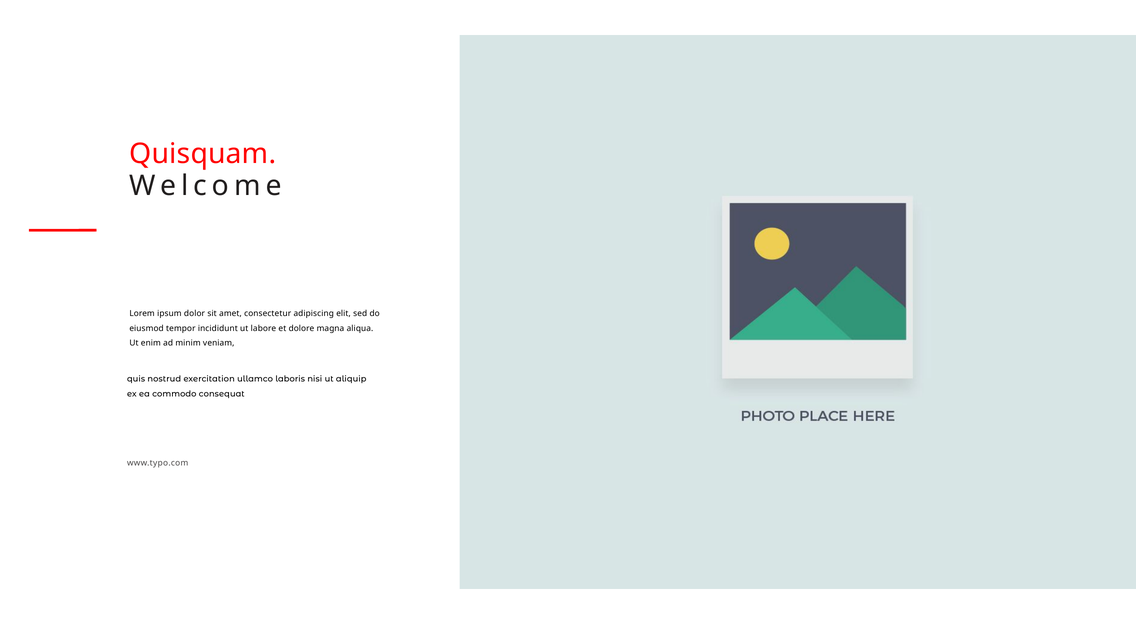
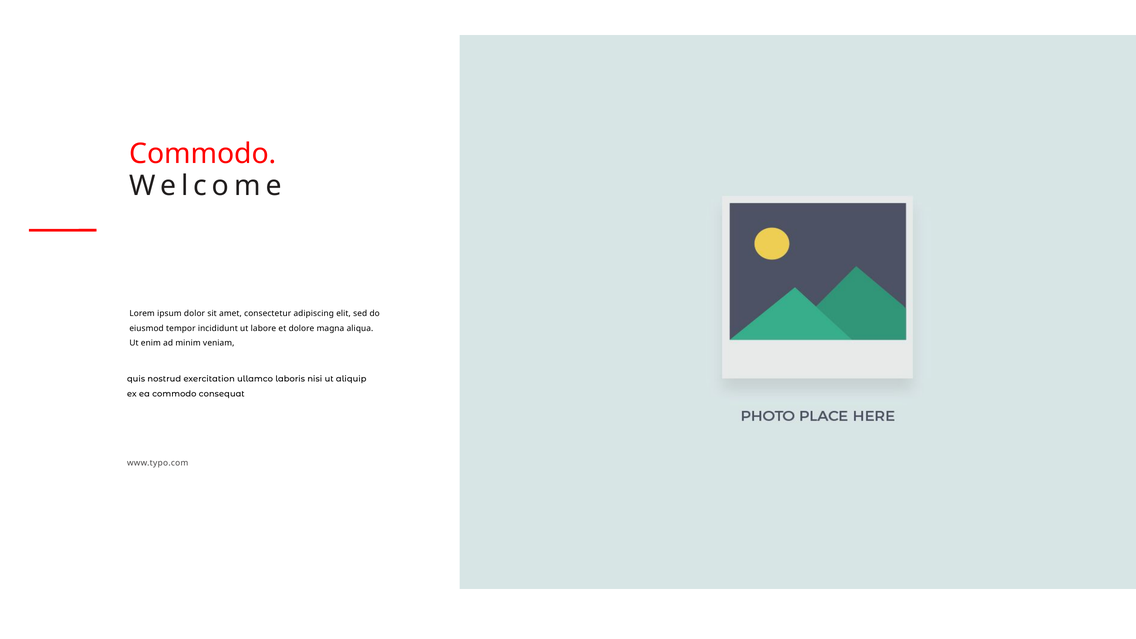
Quisquam at (203, 154): Quisquam -> Commodo
